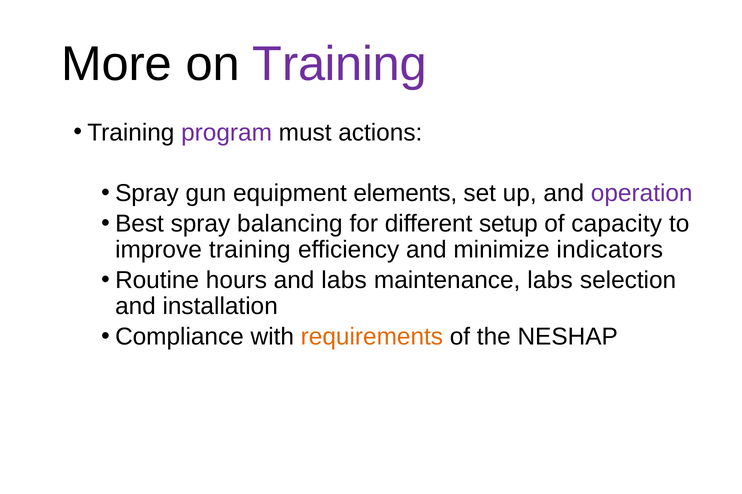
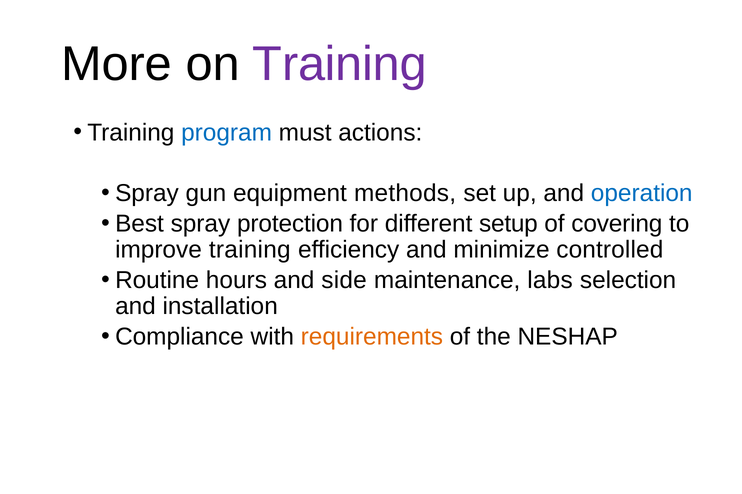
program colour: purple -> blue
elements: elements -> methods
operation colour: purple -> blue
balancing: balancing -> protection
capacity: capacity -> covering
indicators: indicators -> controlled
and labs: labs -> side
